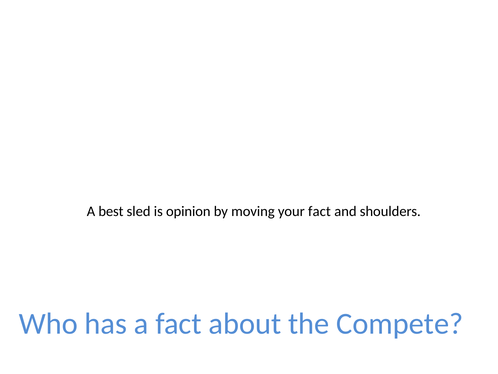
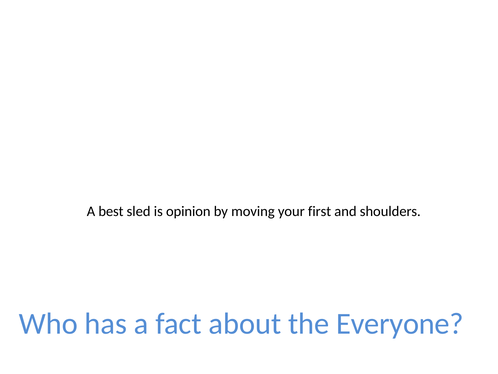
your fact: fact -> first
Compete: Compete -> Everyone
